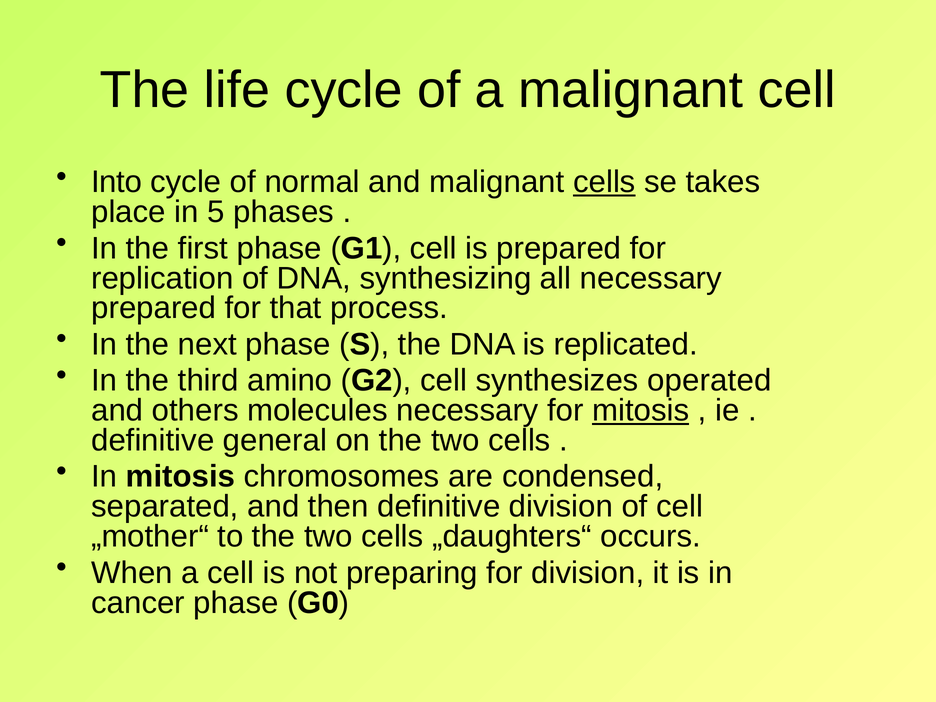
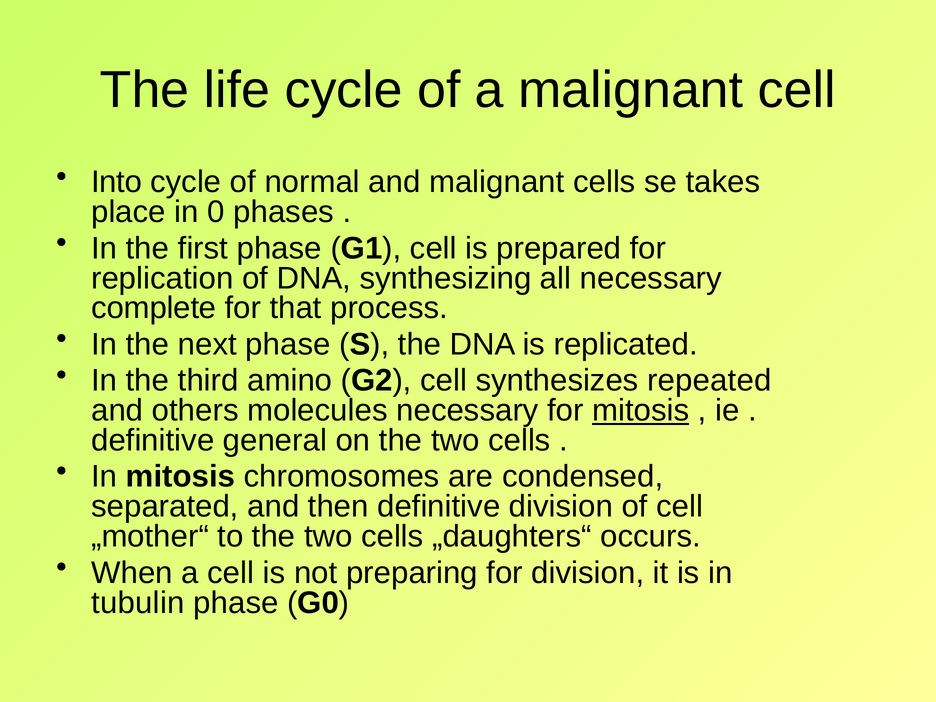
cells at (604, 182) underline: present -> none
5: 5 -> 0
prepared at (154, 308): prepared -> complete
operated: operated -> repeated
cancer: cancer -> tubulin
